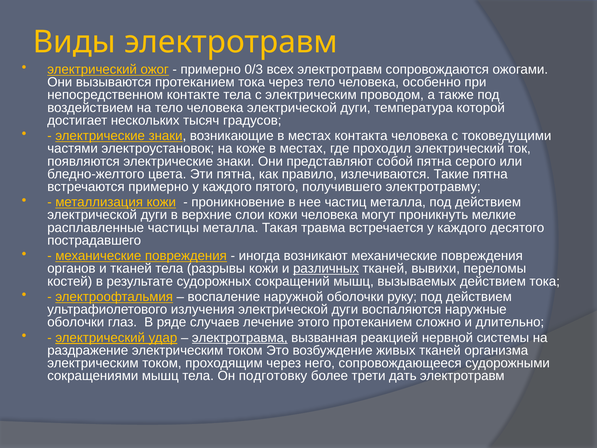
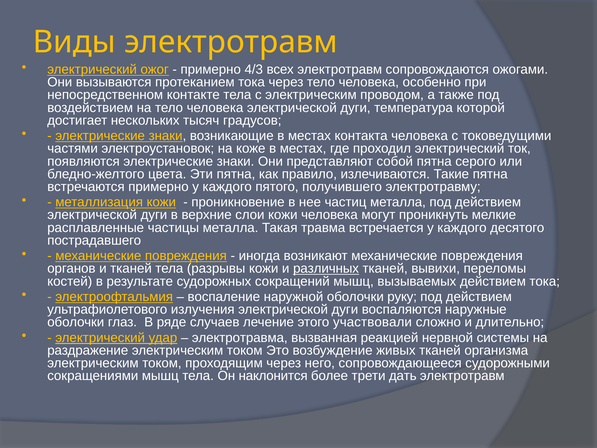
0/3: 0/3 -> 4/3
этого протеканием: протеканием -> участвовали
электротравма underline: present -> none
подготовку: подготовку -> наклонится
